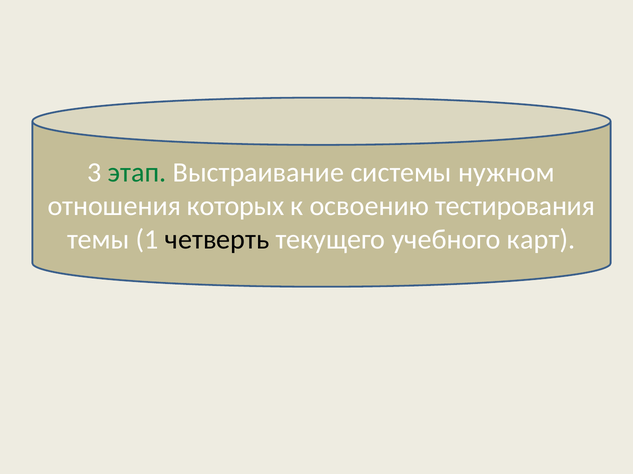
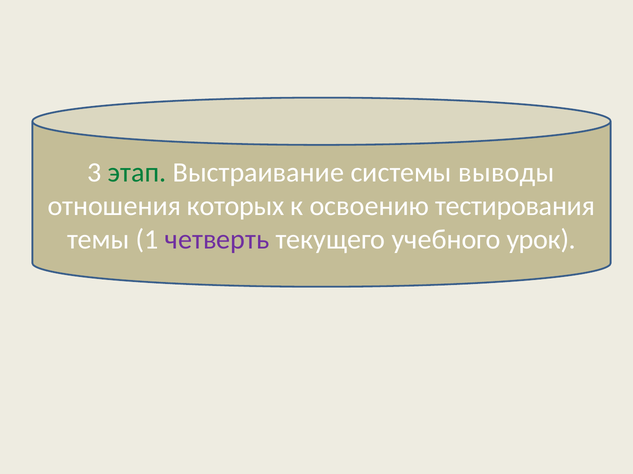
нужном: нужном -> выводы
четверть colour: black -> purple
карт: карт -> урок
